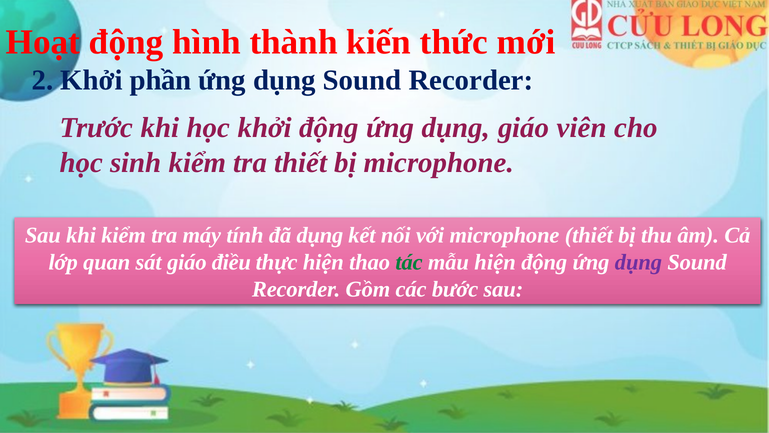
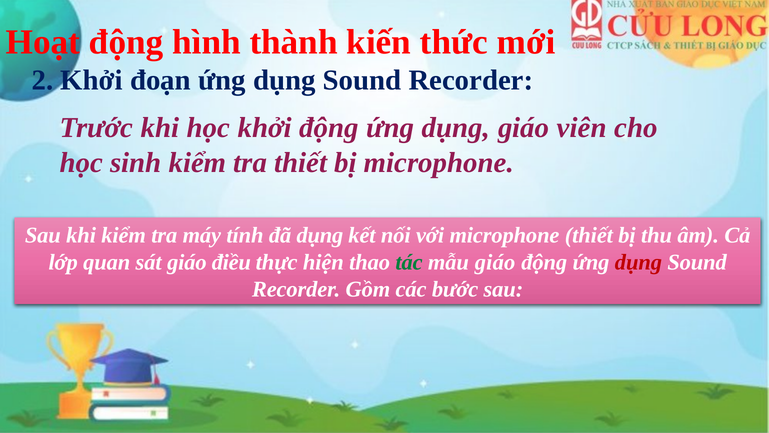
phần: phần -> đoạn
mẫu hiện: hiện -> giáo
dụng at (638, 262) colour: purple -> red
